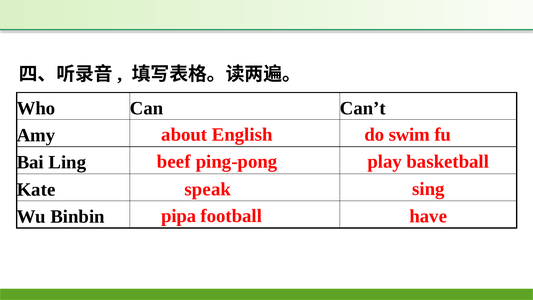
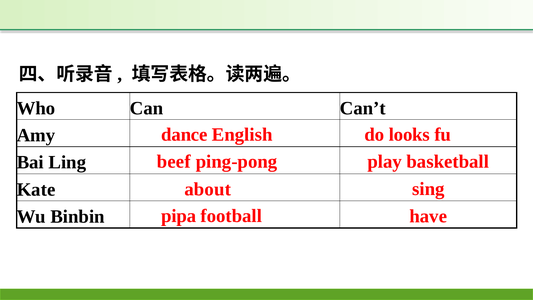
about: about -> dance
swim: swim -> looks
speak: speak -> about
